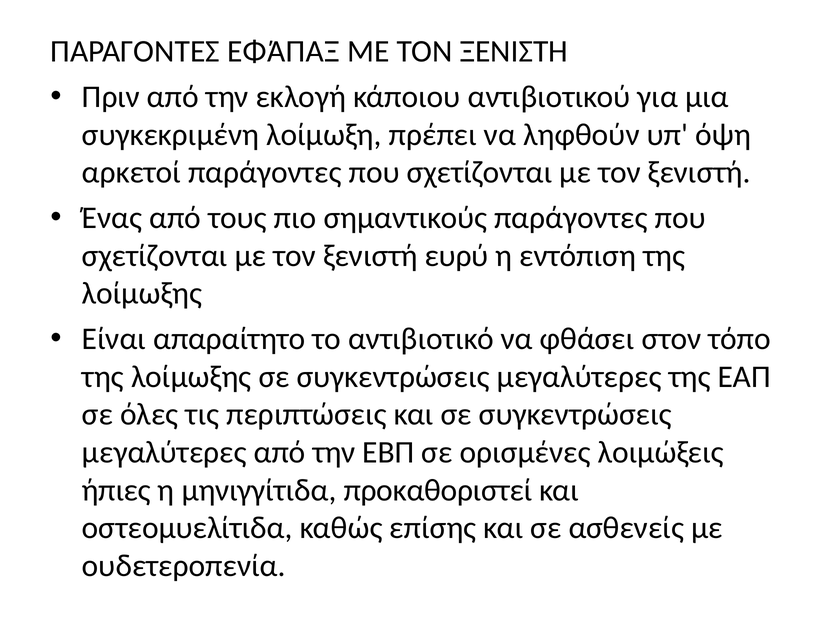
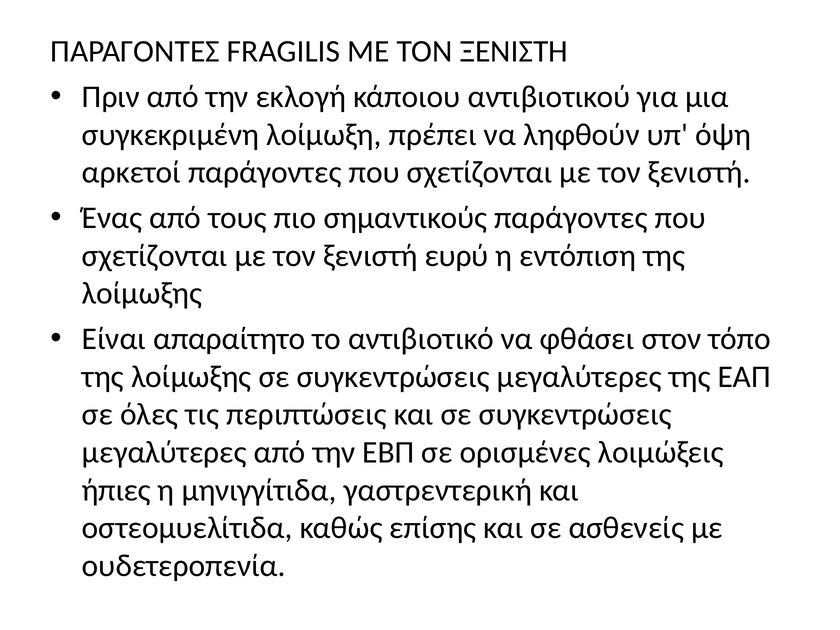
ΕΦΆΠΑΞ: ΕΦΆΠΑΞ -> FRAGILIS
προκαθοριστεί: προκαθοριστεί -> γαστρεντερική
